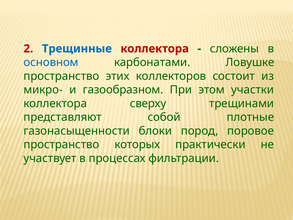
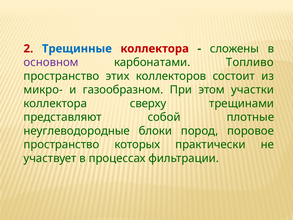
основном colour: blue -> purple
Ловушке: Ловушке -> Топливо
газонасыщенности: газонасыщенности -> неуглеводородные
